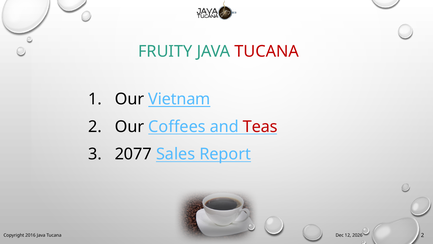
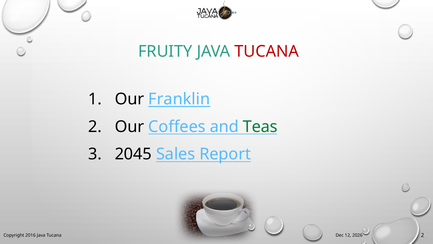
Vietnam: Vietnam -> Franklin
Teas colour: red -> green
2077: 2077 -> 2045
